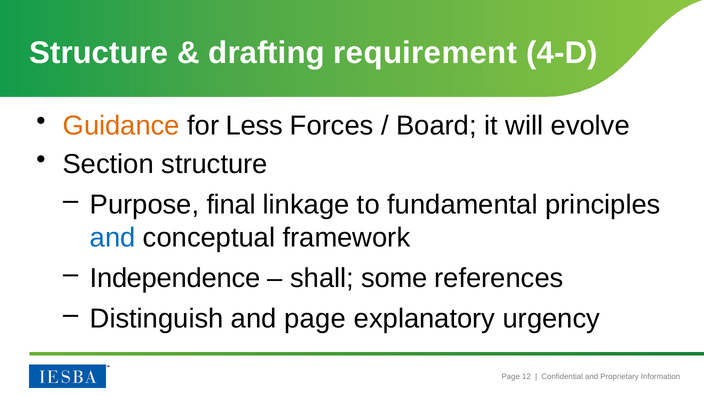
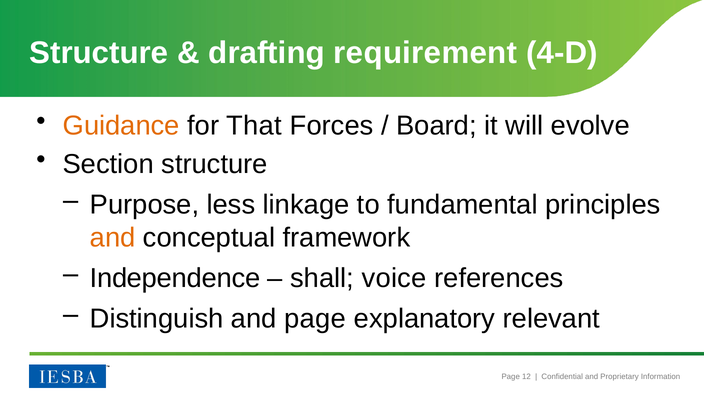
Less: Less -> That
final: final -> less
and at (113, 238) colour: blue -> orange
some: some -> voice
urgency: urgency -> relevant
